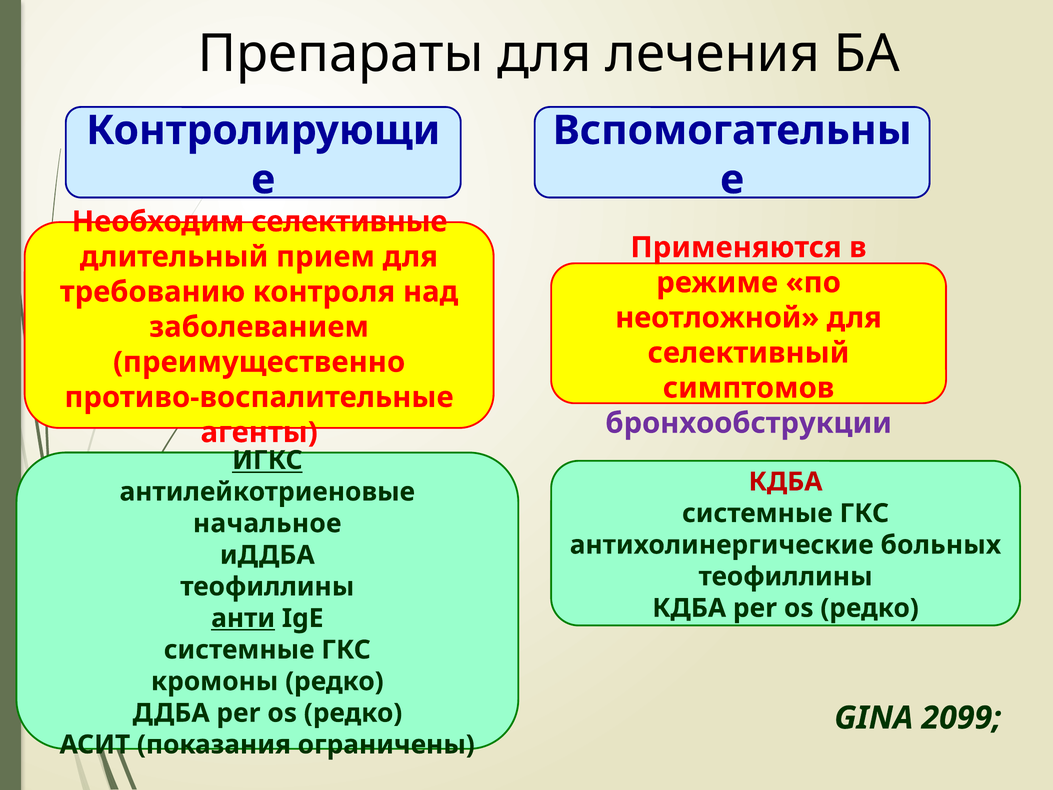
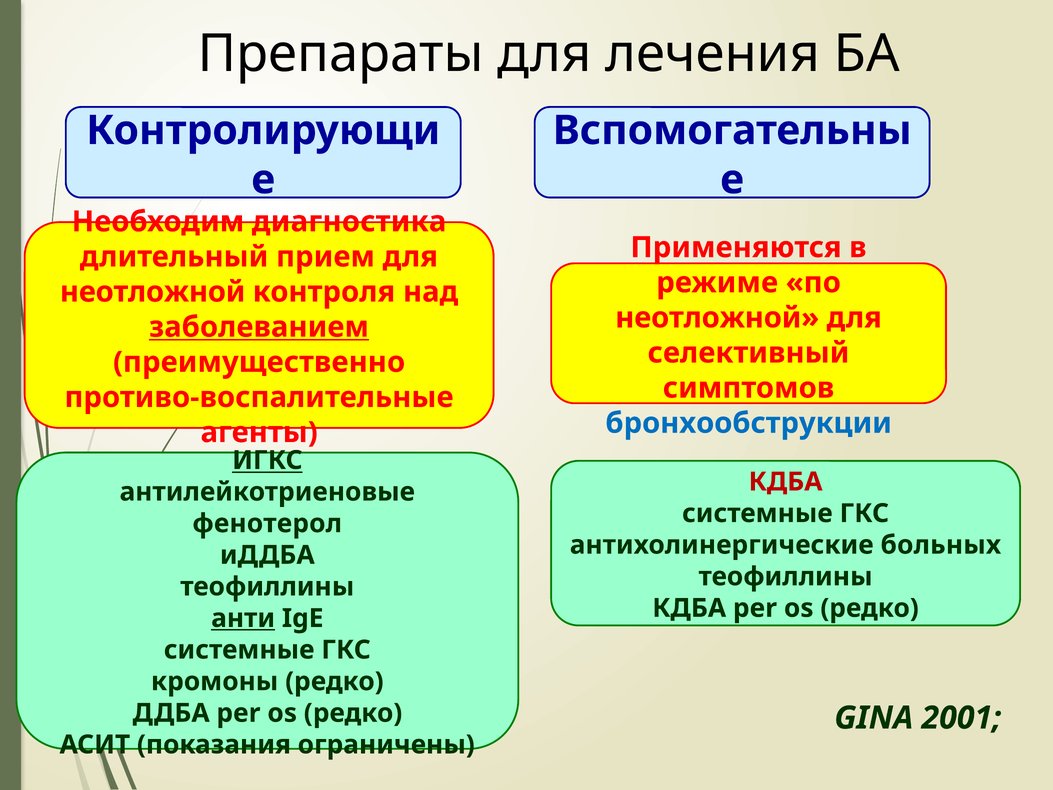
селективные: селективные -> диагностика
требованию at (153, 292): требованию -> неотложной
заболеванием underline: none -> present
бронхообструкции colour: purple -> blue
начальное: начальное -> фенотерол
2099: 2099 -> 2001
